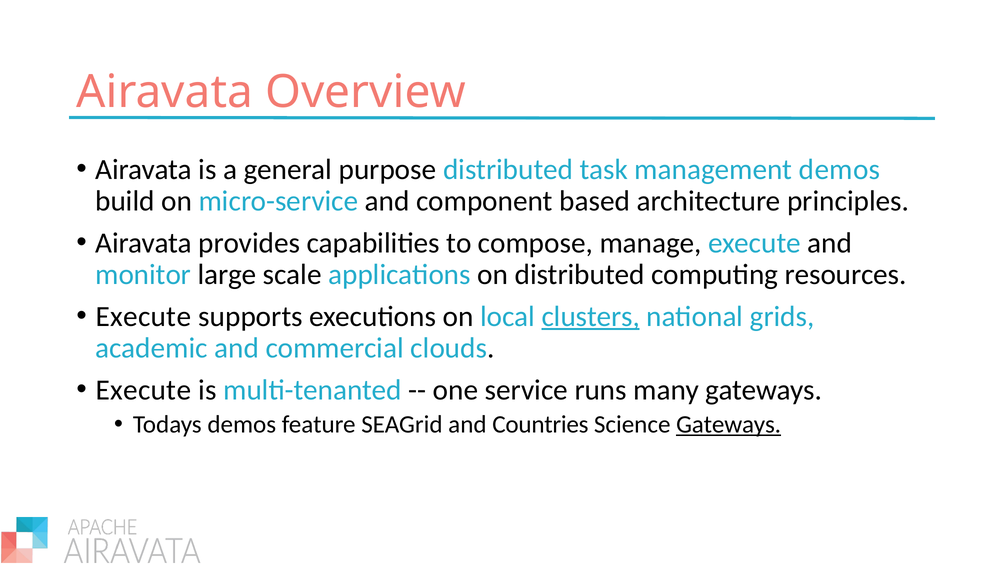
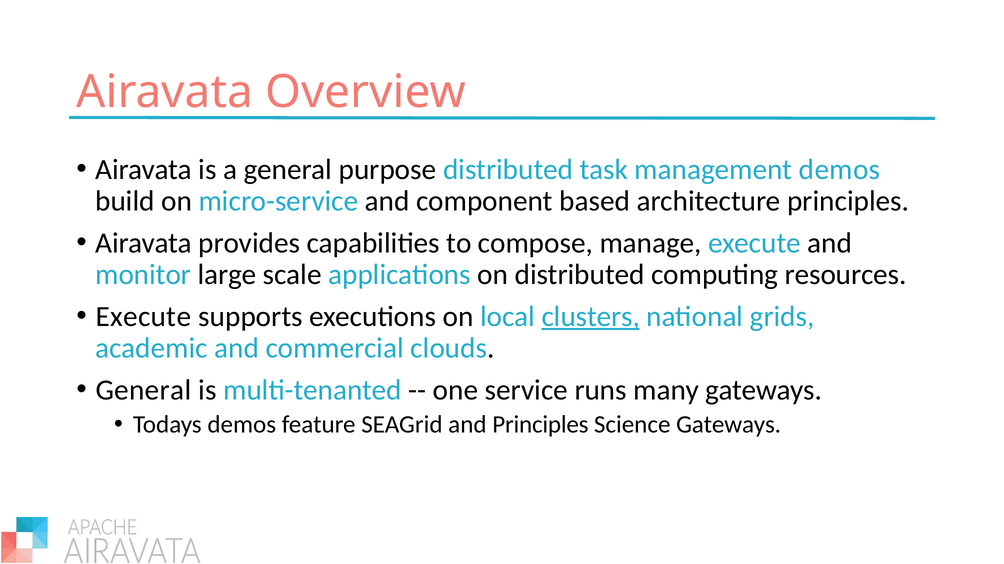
Execute at (143, 390): Execute -> General
and Countries: Countries -> Principles
Gateways at (729, 425) underline: present -> none
